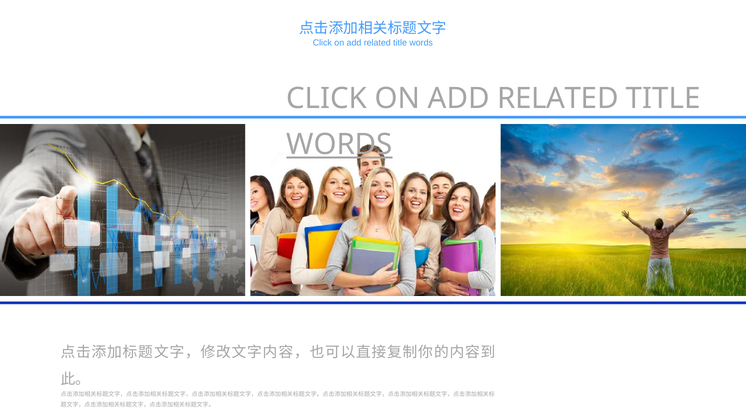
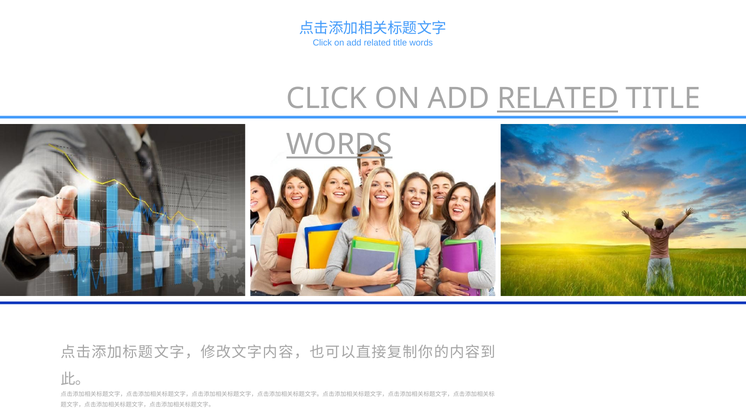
RELATED at (558, 99) underline: none -> present
